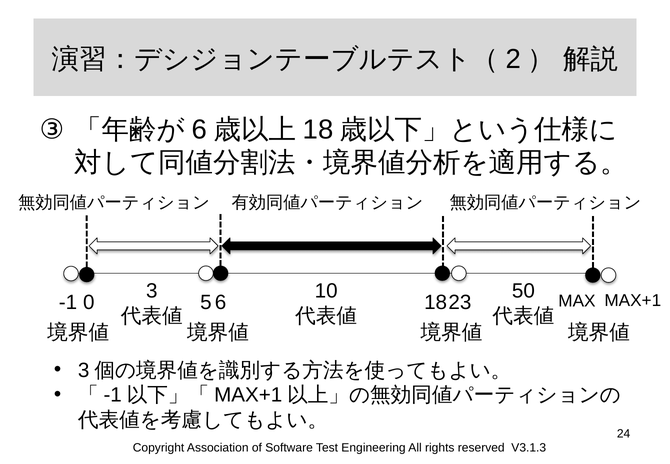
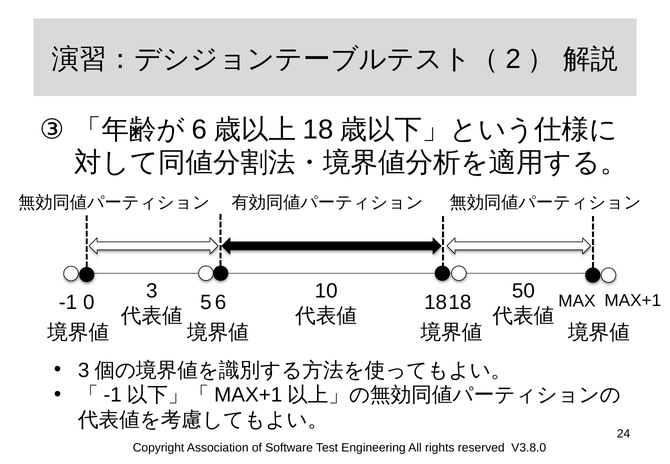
6 23: 23 -> 18
V3.1.3: V3.1.3 -> V3.8.0
